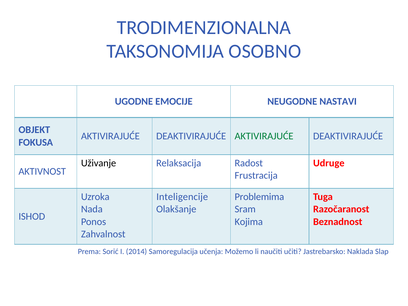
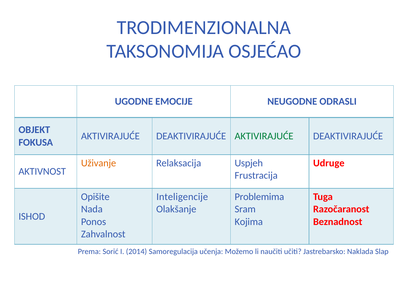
OSOBNO: OSOBNO -> OSJEĆAO
NASTAVI: NASTAVI -> ODRASLI
Uživanje colour: black -> orange
Radost: Radost -> Uspjeh
Uzroka: Uzroka -> Opišite
